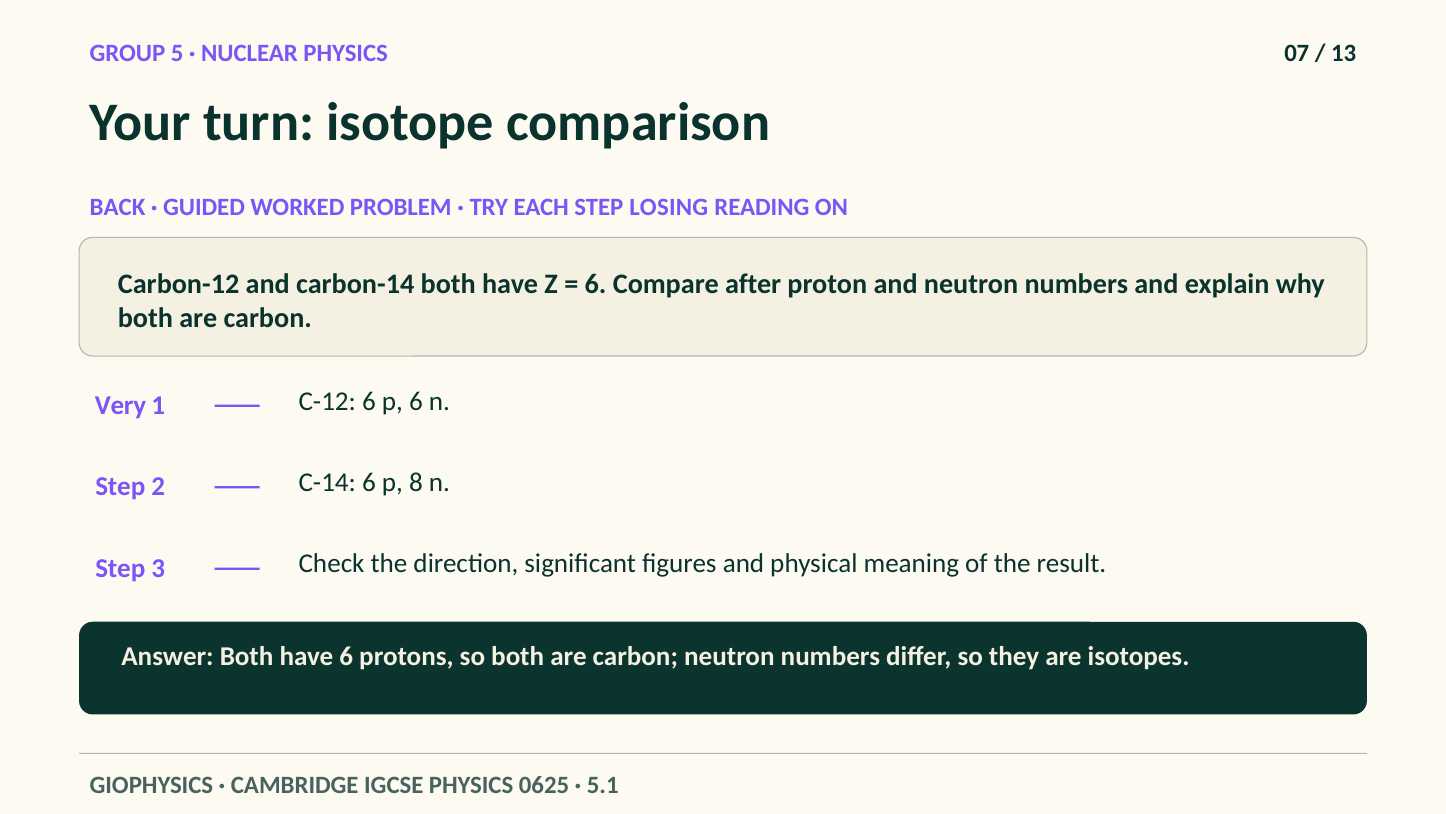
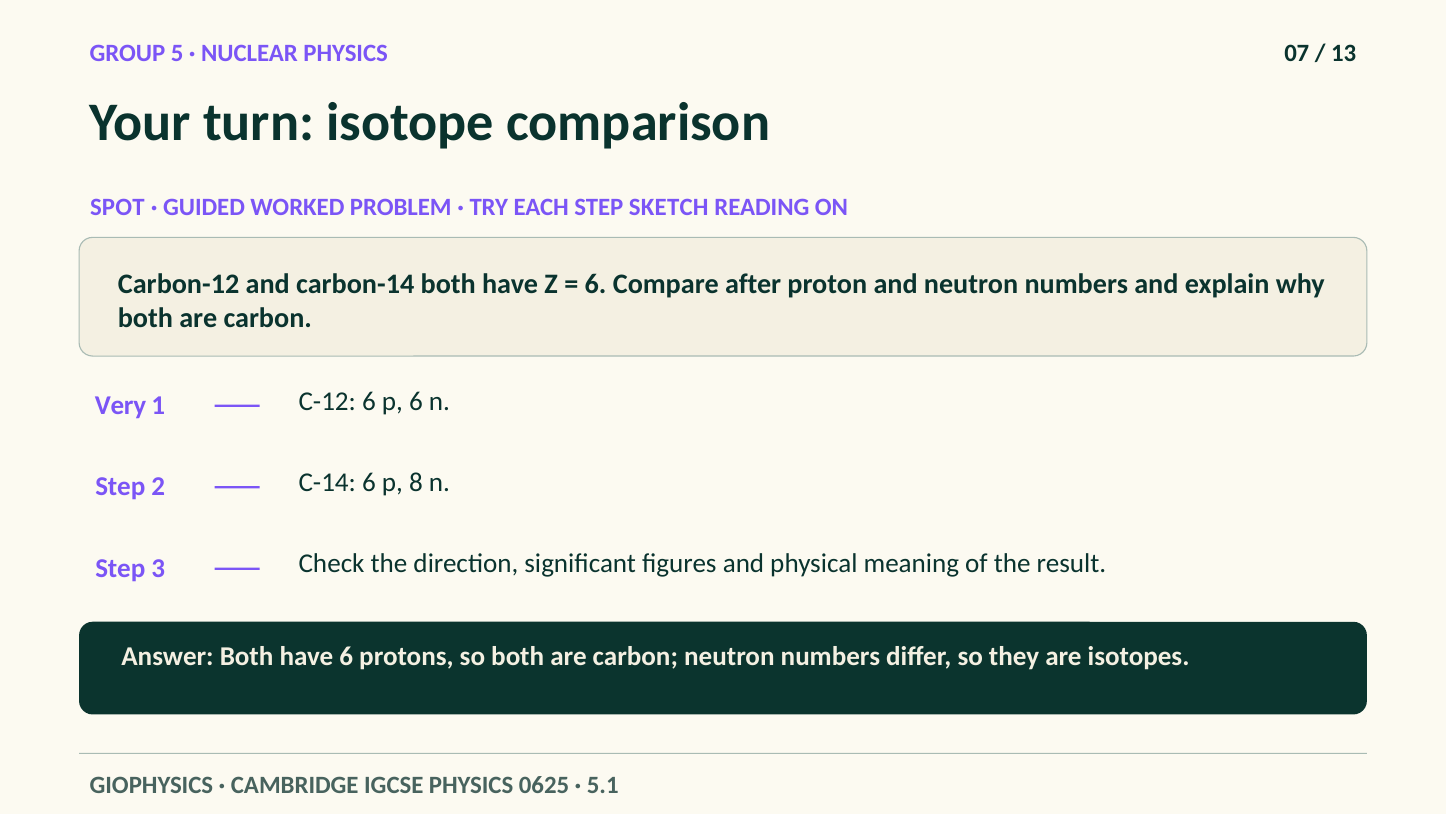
BACK: BACK -> SPOT
LOSING: LOSING -> SKETCH
